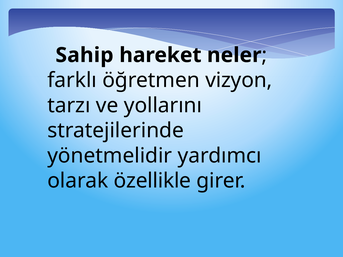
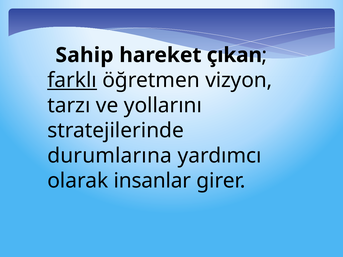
neler: neler -> çıkan
farklı underline: none -> present
yönetmelidir: yönetmelidir -> durumlarına
özellikle: özellikle -> insanlar
